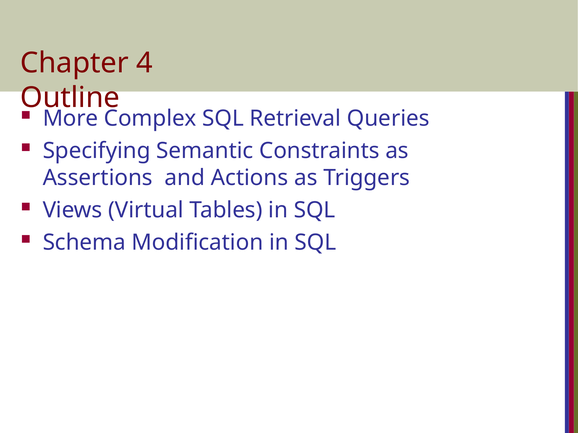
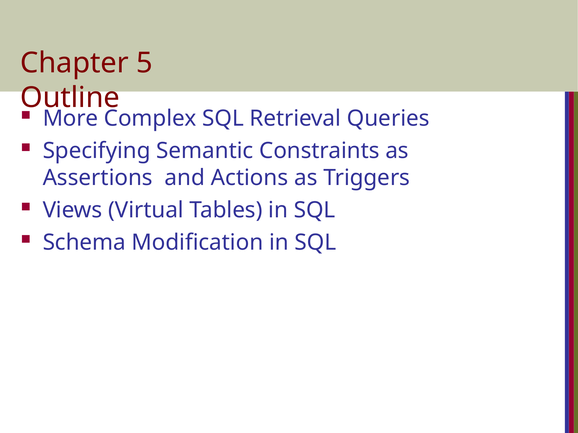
4: 4 -> 5
